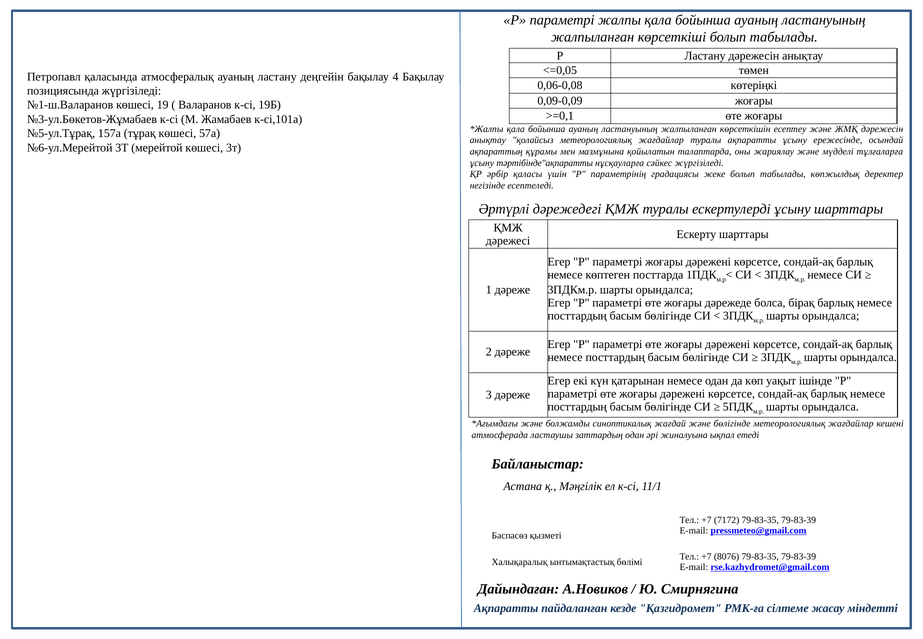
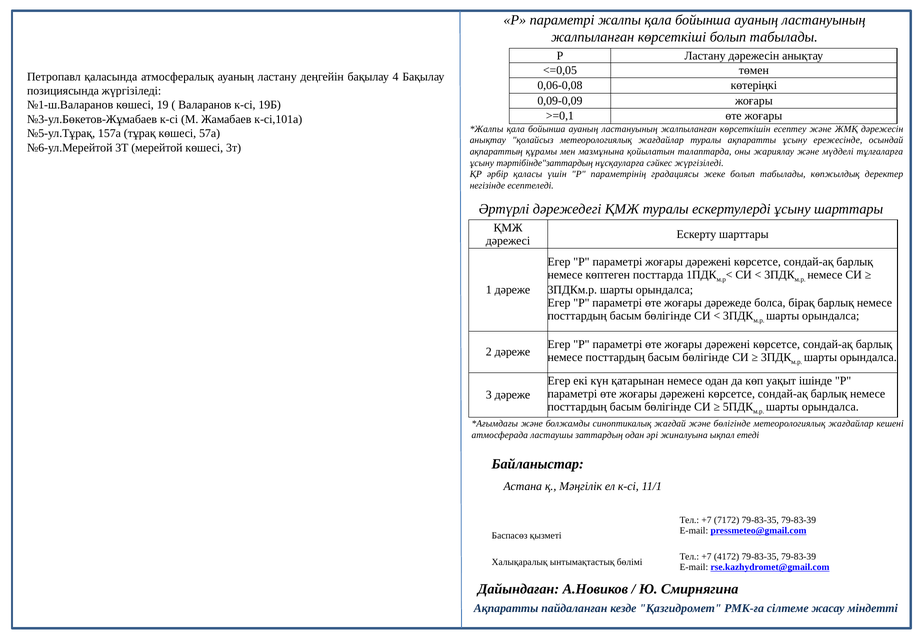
тәртібінде"ақпаратты: тәртібінде"ақпаратты -> тәртібінде"заттардың
8076: 8076 -> 4172
